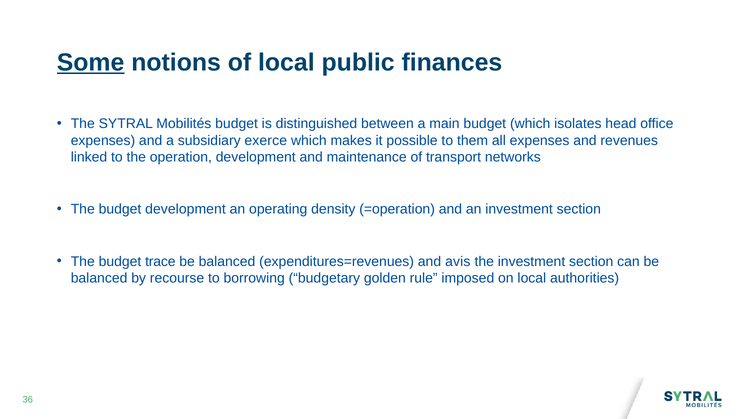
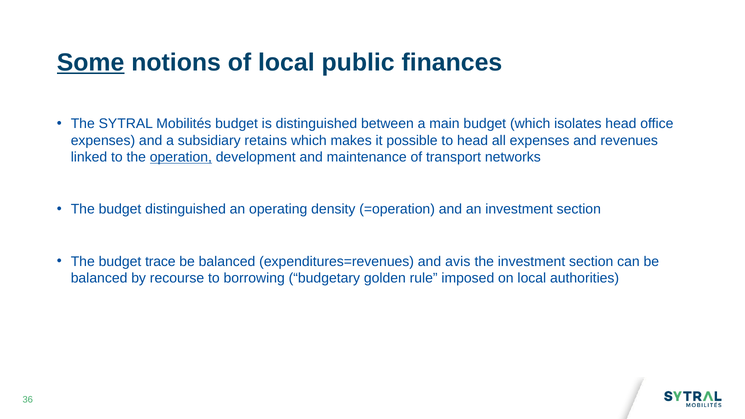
exerce: exerce -> retains
to them: them -> head
operation underline: none -> present
budget development: development -> distinguished
